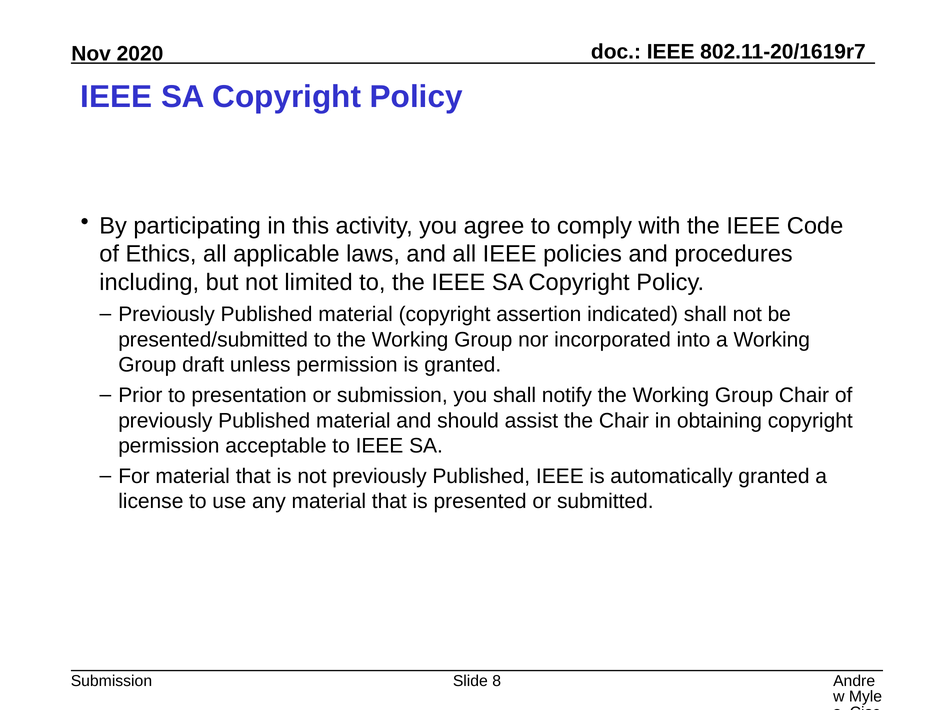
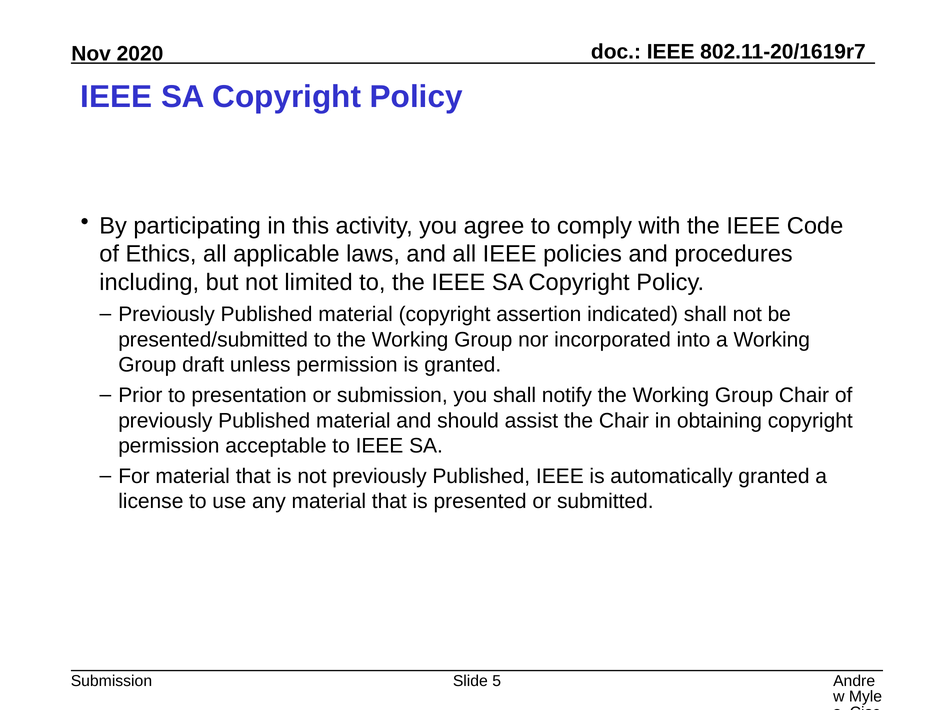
8: 8 -> 5
